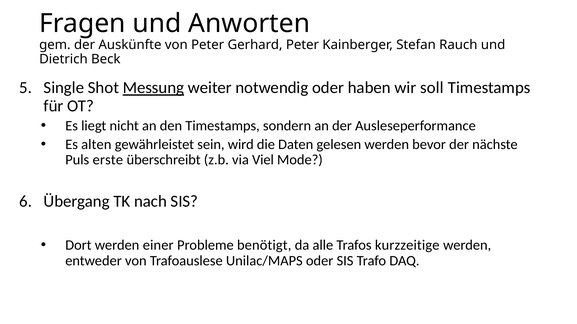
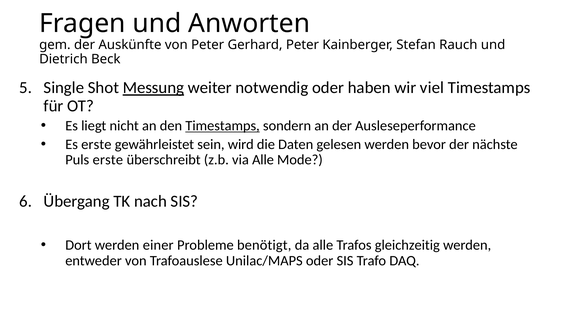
soll: soll -> viel
Timestamps at (223, 126) underline: none -> present
Es alten: alten -> erste
via Viel: Viel -> Alle
kurzzeitige: kurzzeitige -> gleichzeitig
